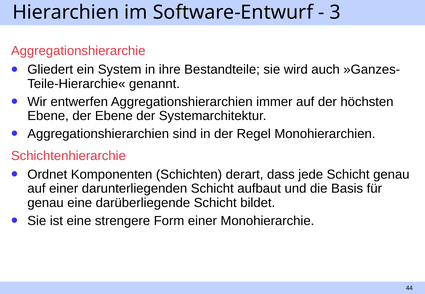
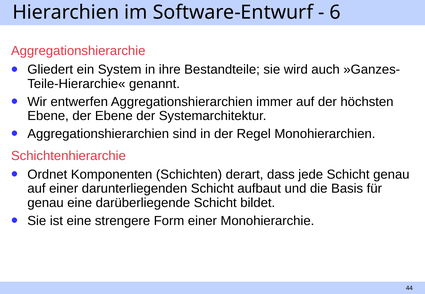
3: 3 -> 6
